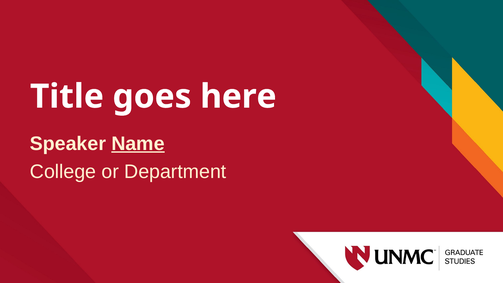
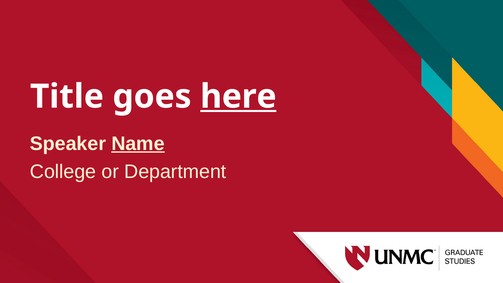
here underline: none -> present
